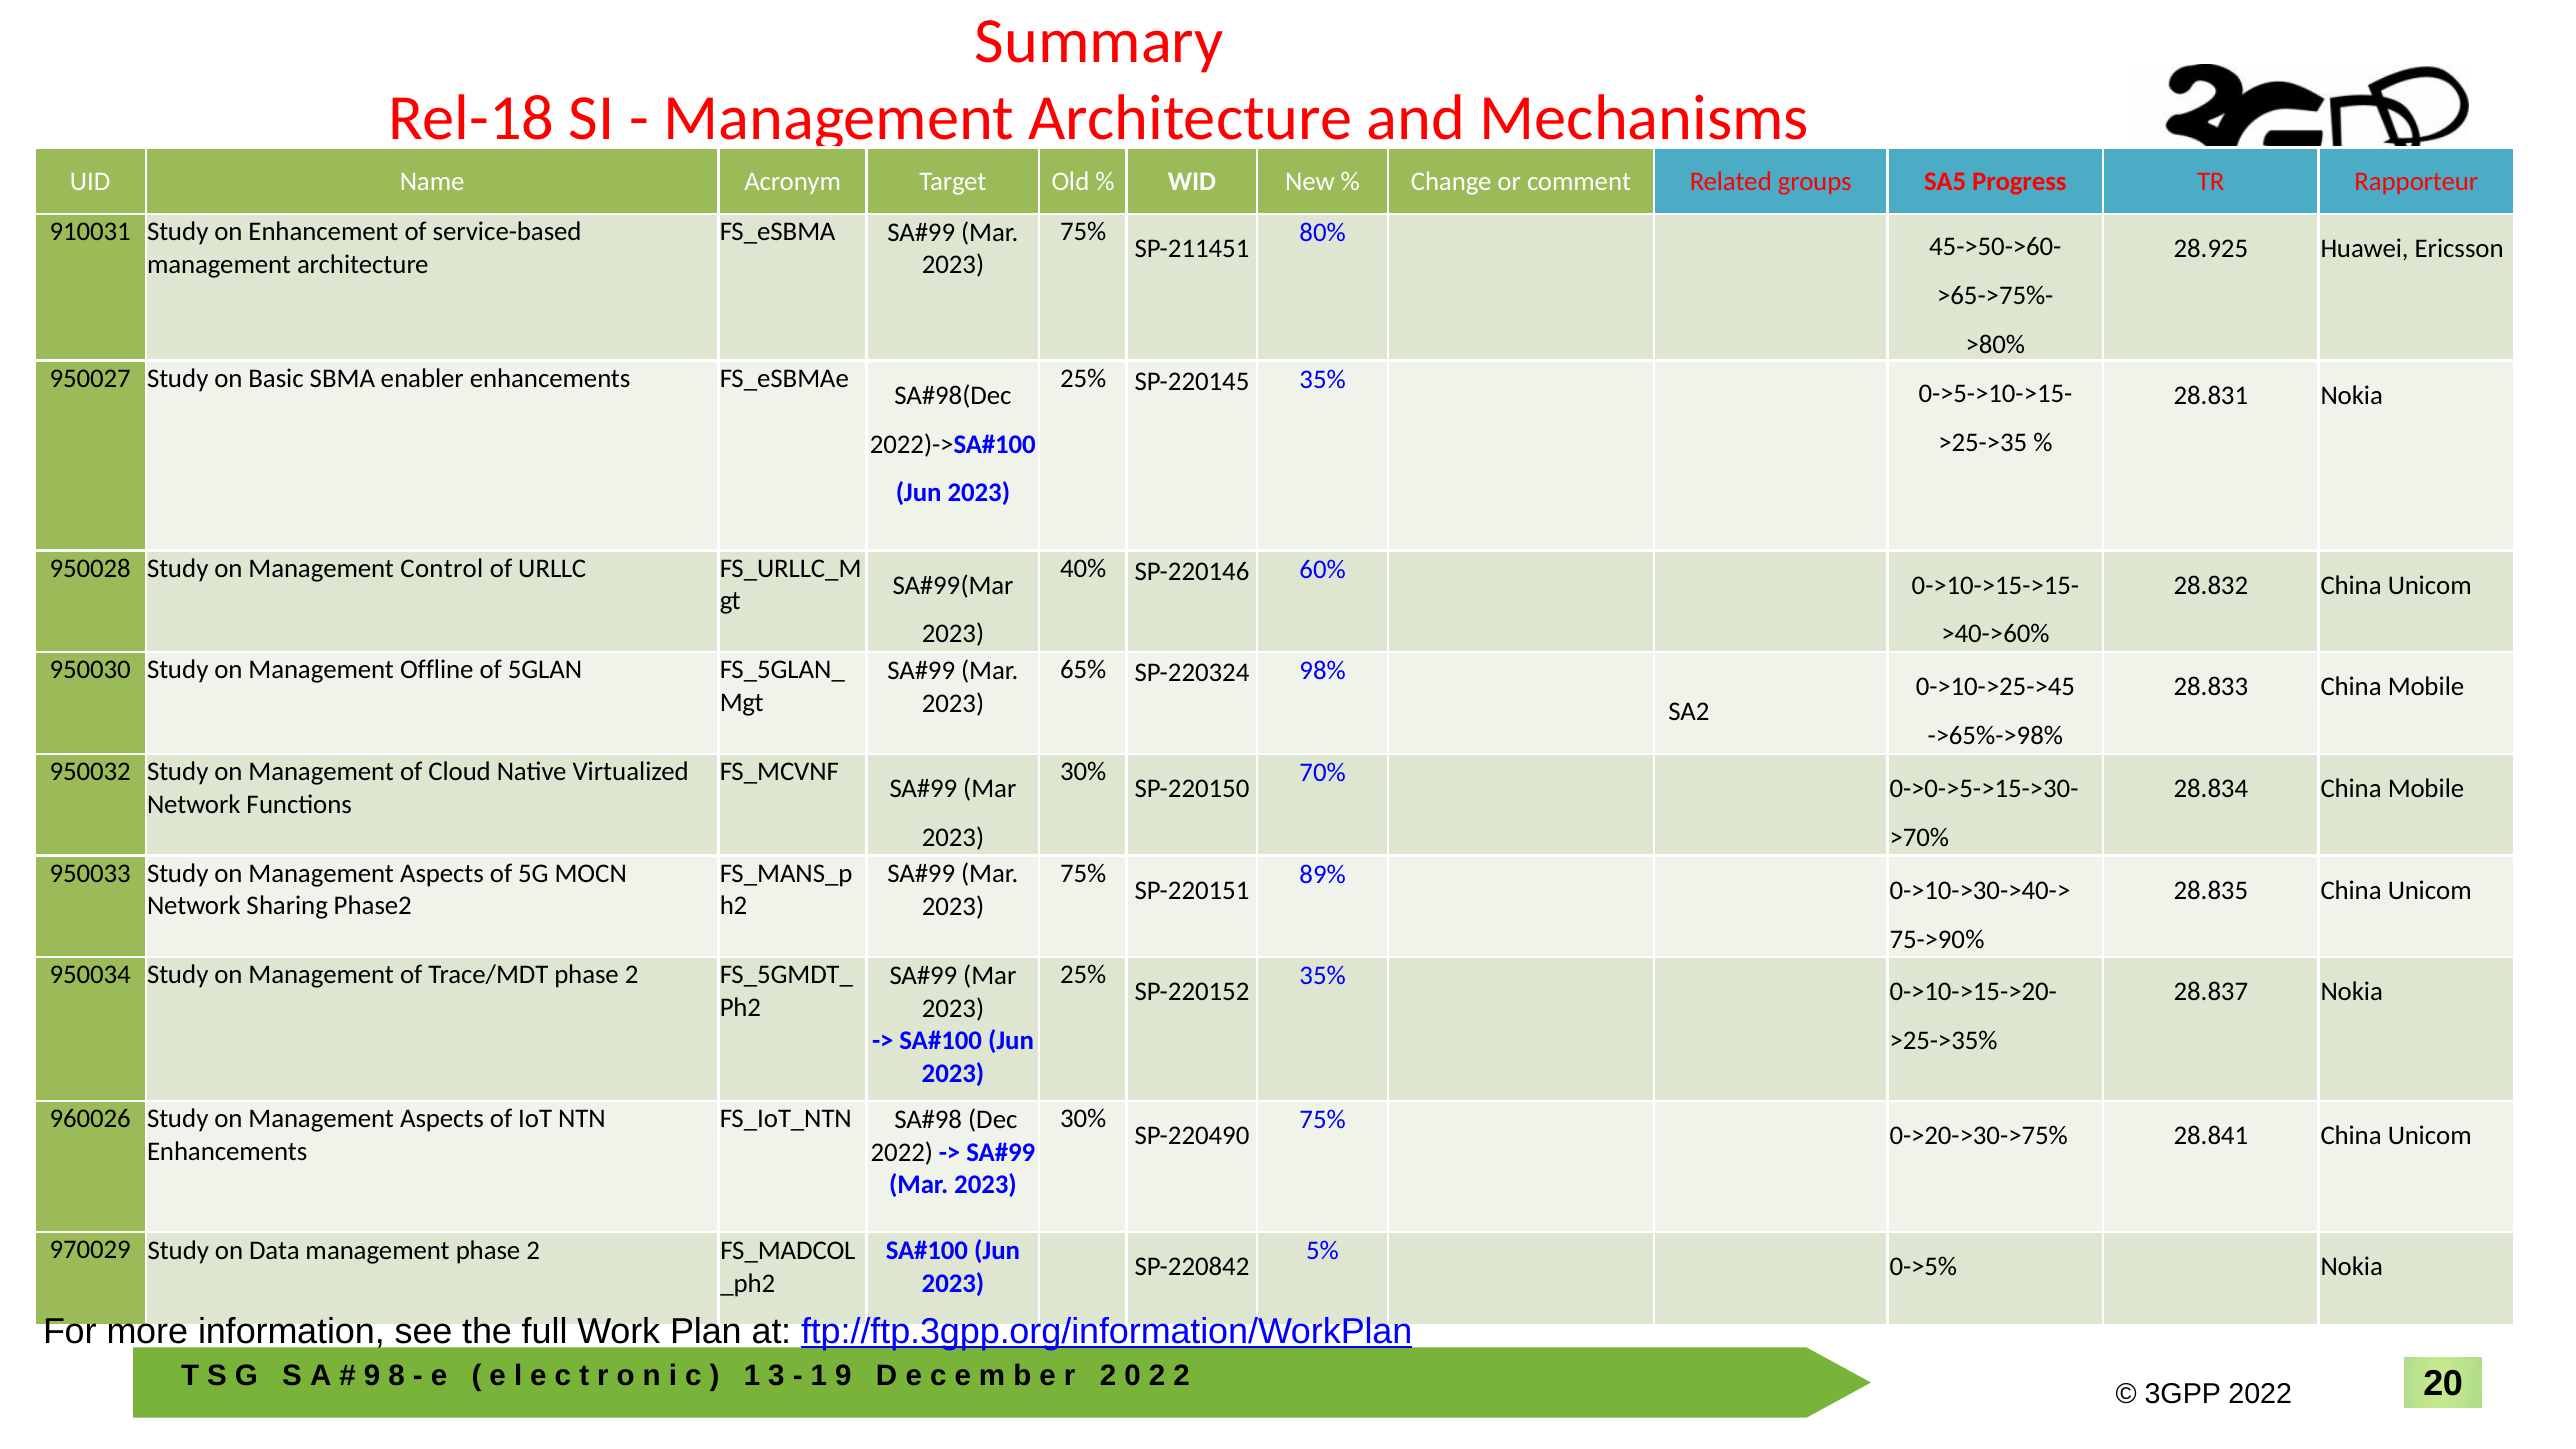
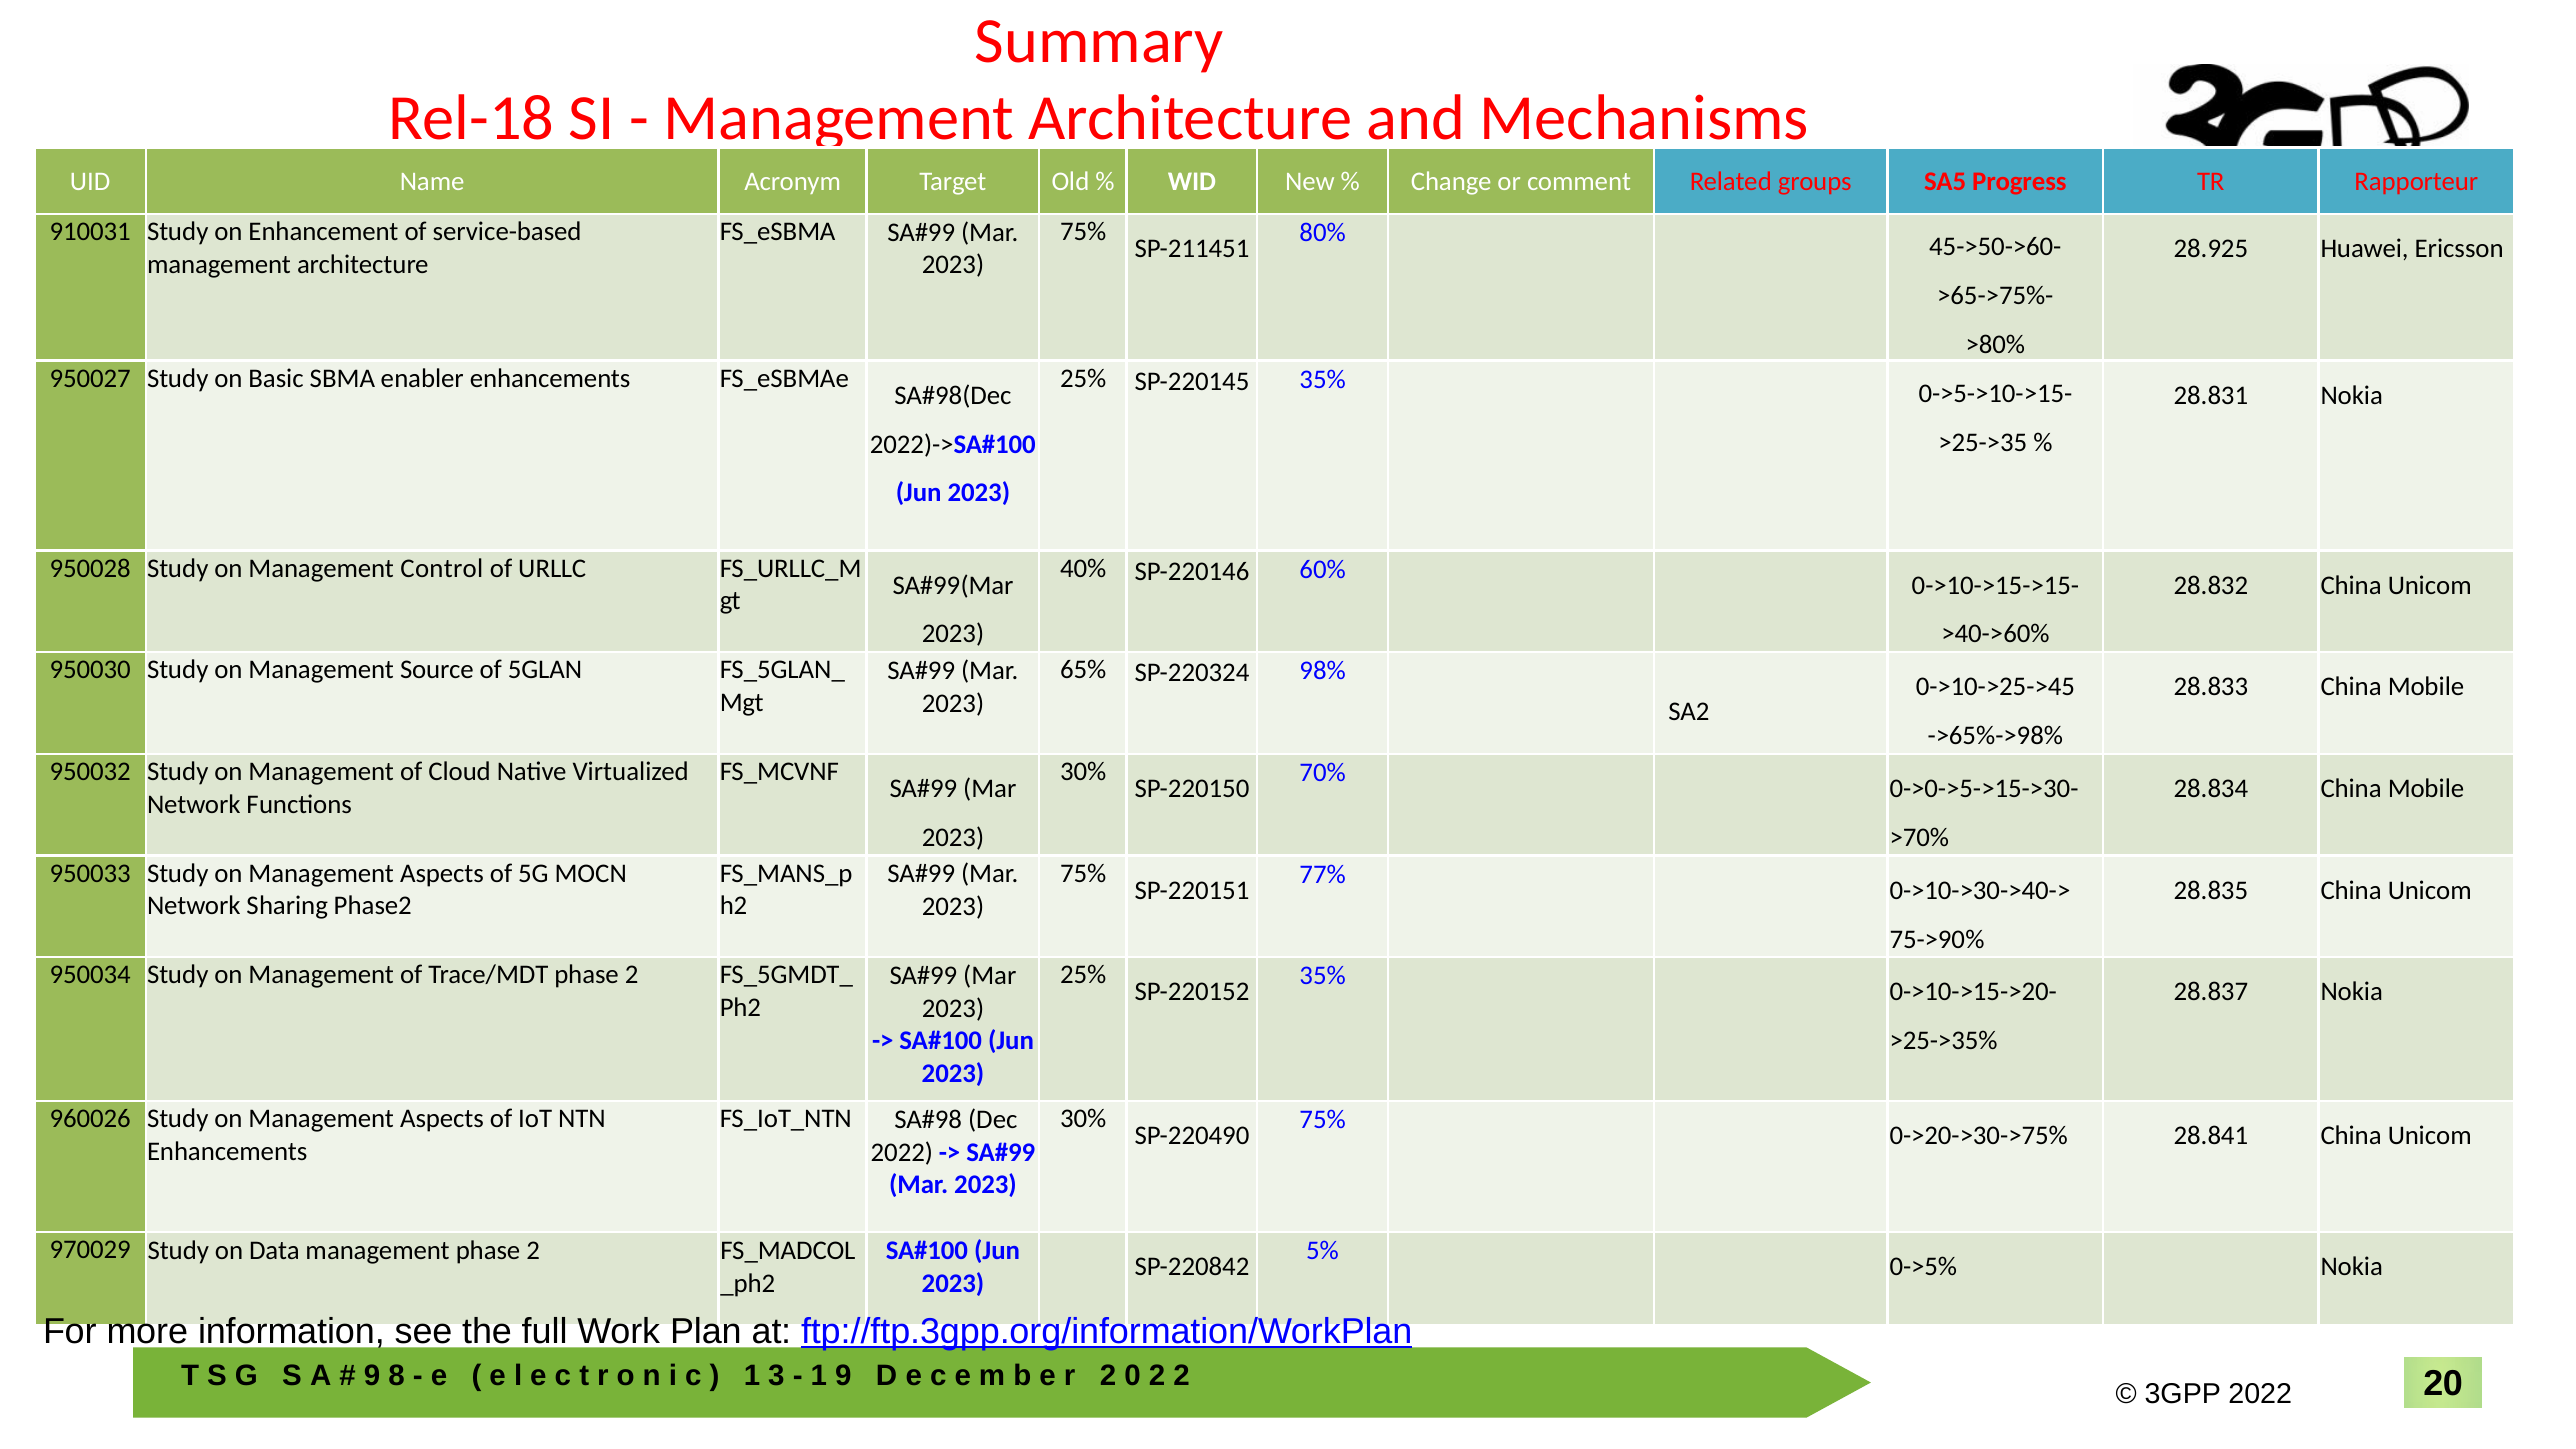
Offline: Offline -> Source
89%: 89% -> 77%
